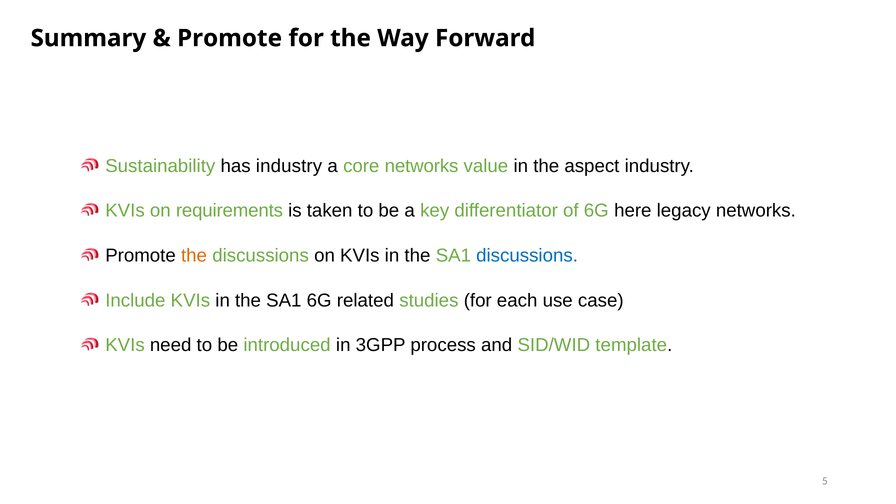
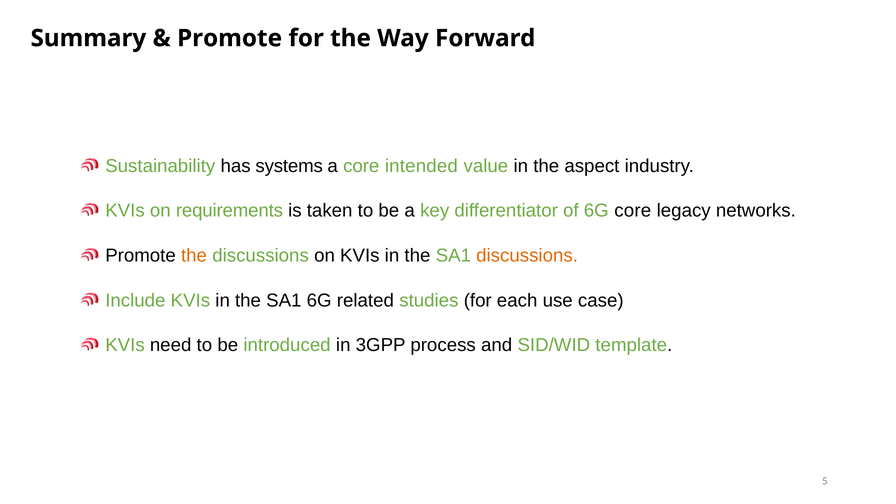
has industry: industry -> systems
core networks: networks -> intended
6G here: here -> core
discussions at (527, 256) colour: blue -> orange
